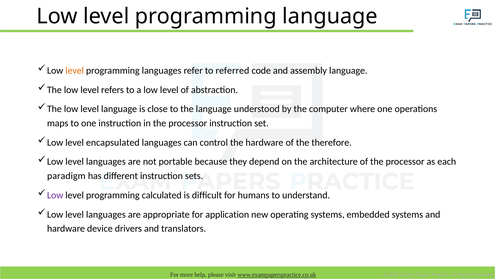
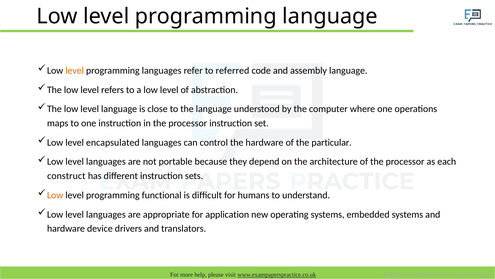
therefore: therefore -> particular
paradigm: paradigm -> construct
Low at (55, 195) colour: purple -> orange
calculated: calculated -> functional
